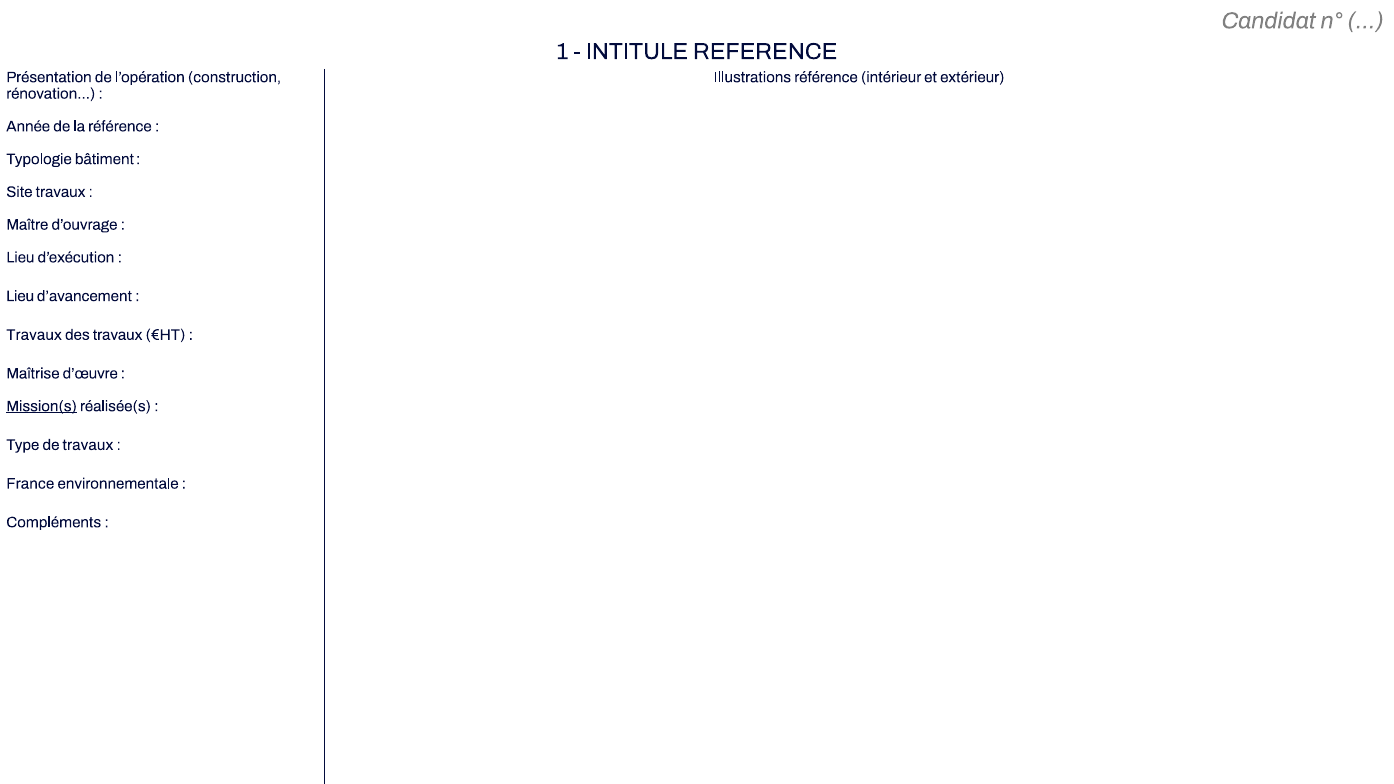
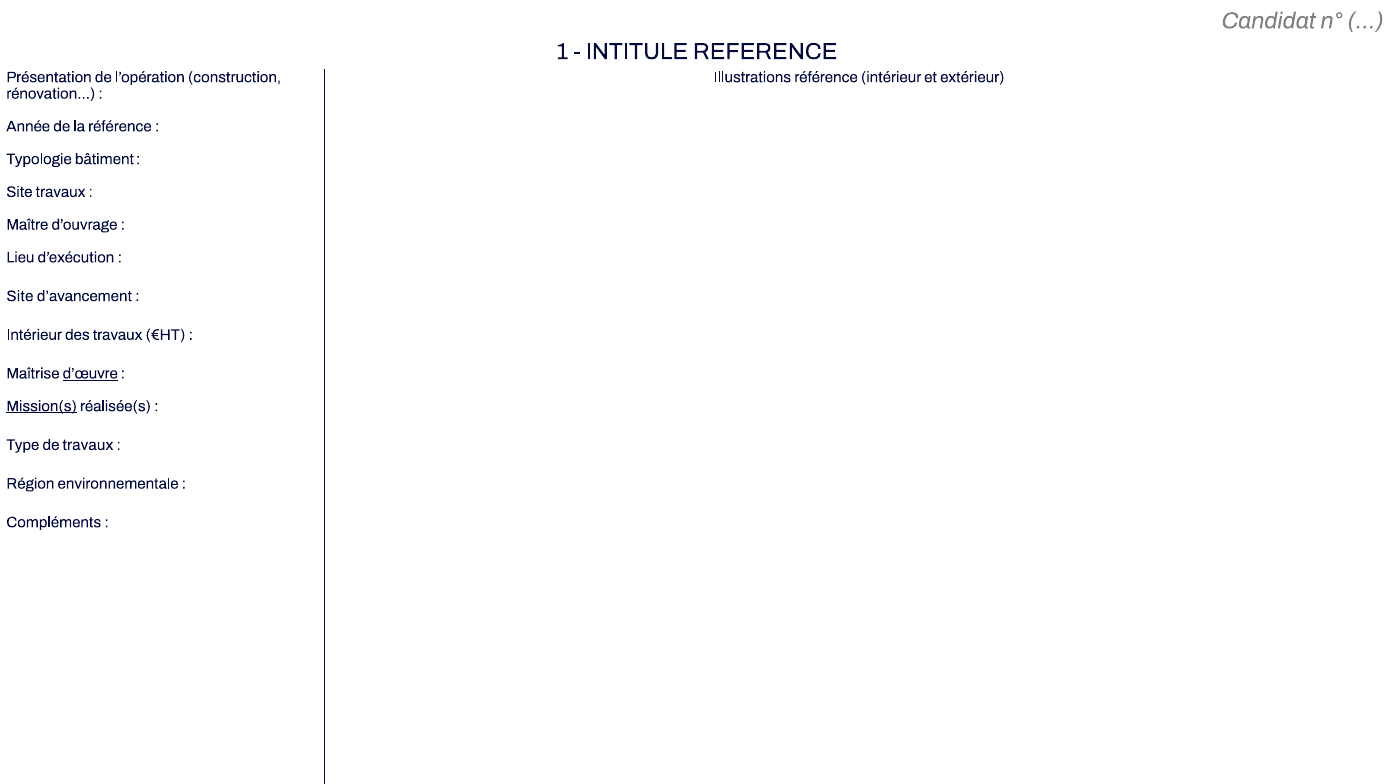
Lieu at (20, 296): Lieu -> Site
Travaux at (34, 335): Travaux -> Intérieur
d’œuvre underline: none -> present
France: France -> Région
